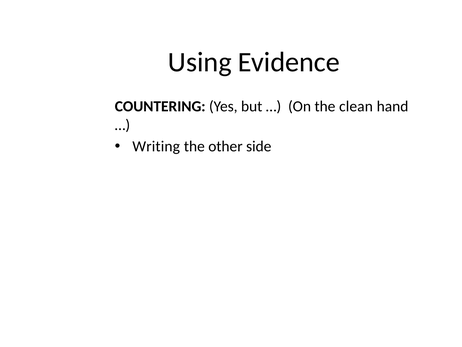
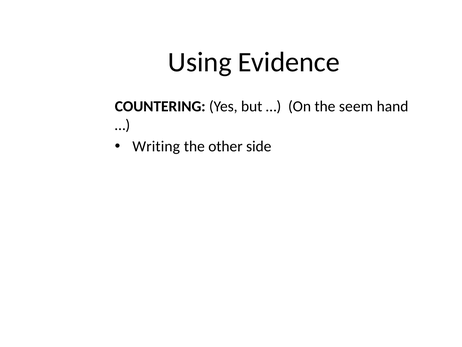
clean: clean -> seem
